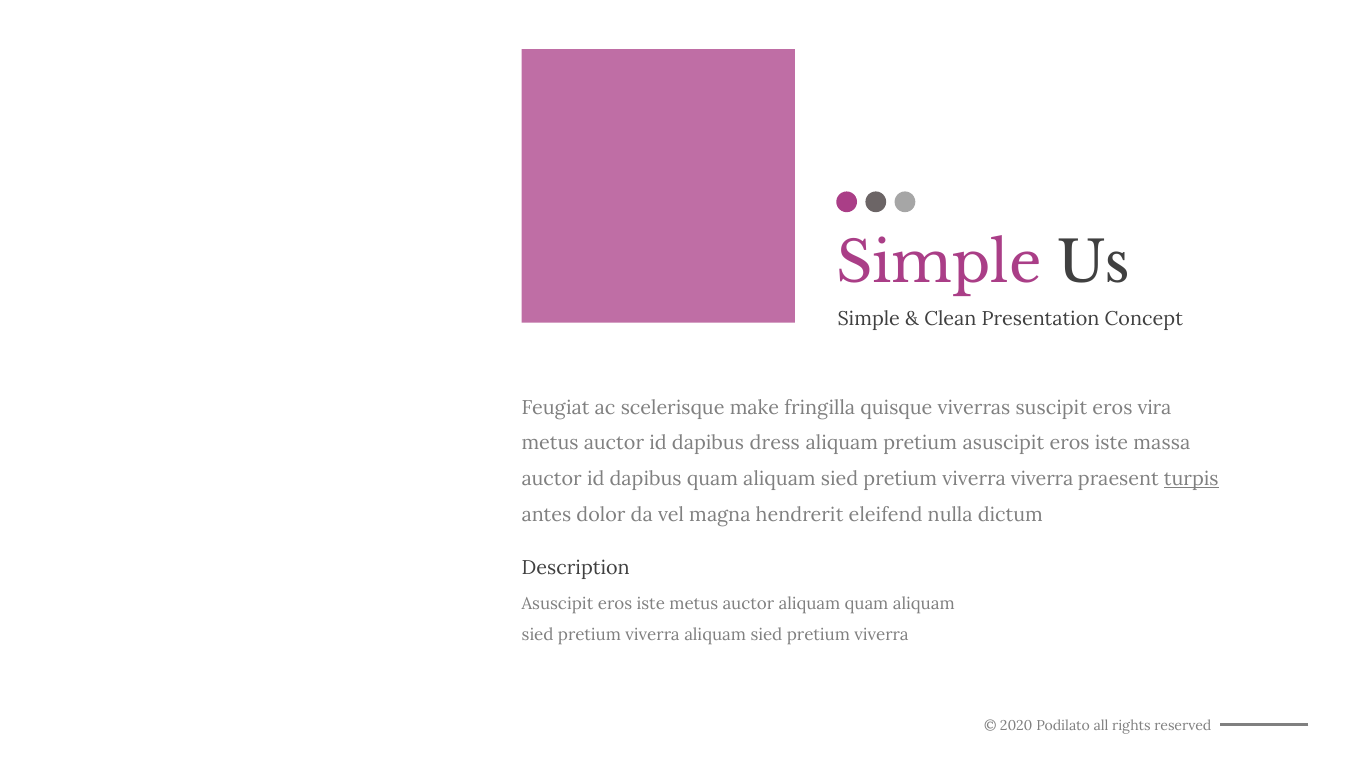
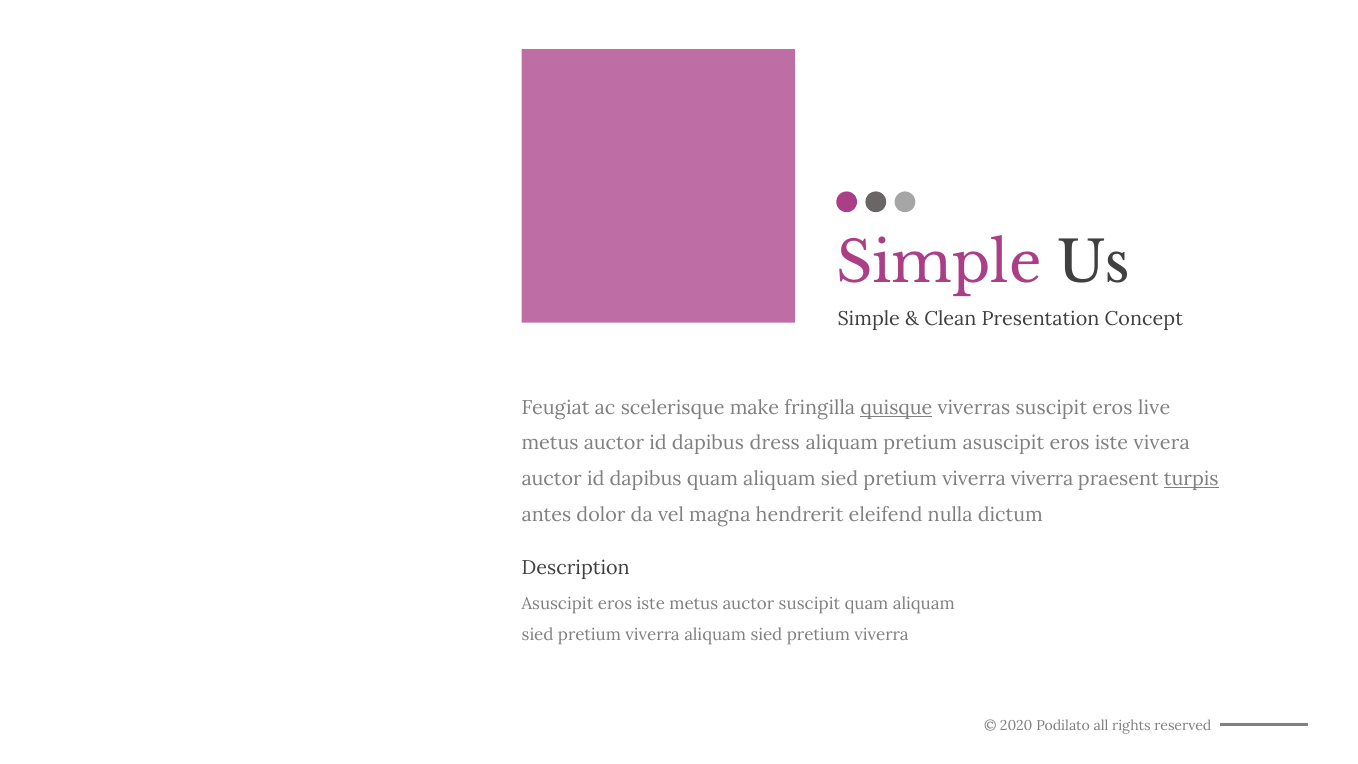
quisque underline: none -> present
vira: vira -> live
massa: massa -> vivera
auctor aliquam: aliquam -> suscipit
